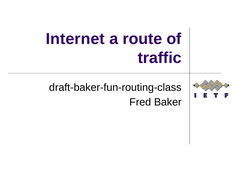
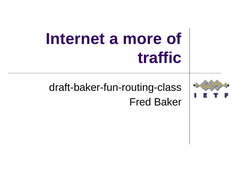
route: route -> more
